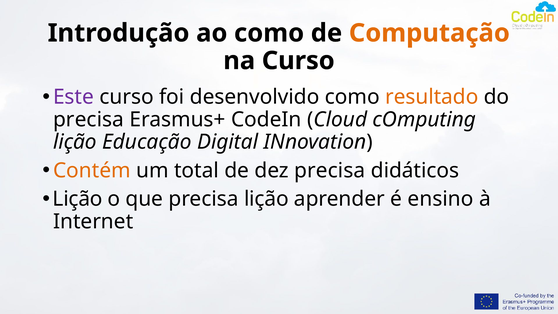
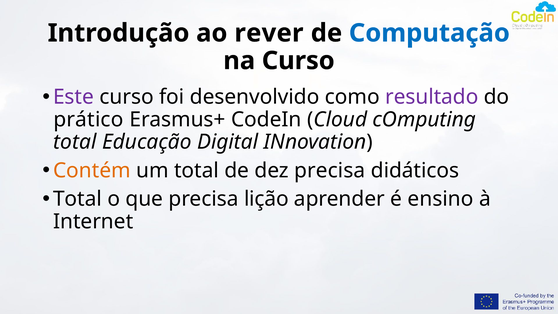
ao como: como -> rever
Computação colour: orange -> blue
resultado colour: orange -> purple
precisa at (89, 119): precisa -> prático
lição at (75, 142): lição -> total
Lição at (78, 199): Lição -> Total
